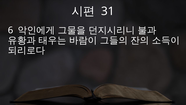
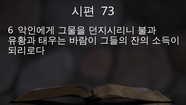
31: 31 -> 73
